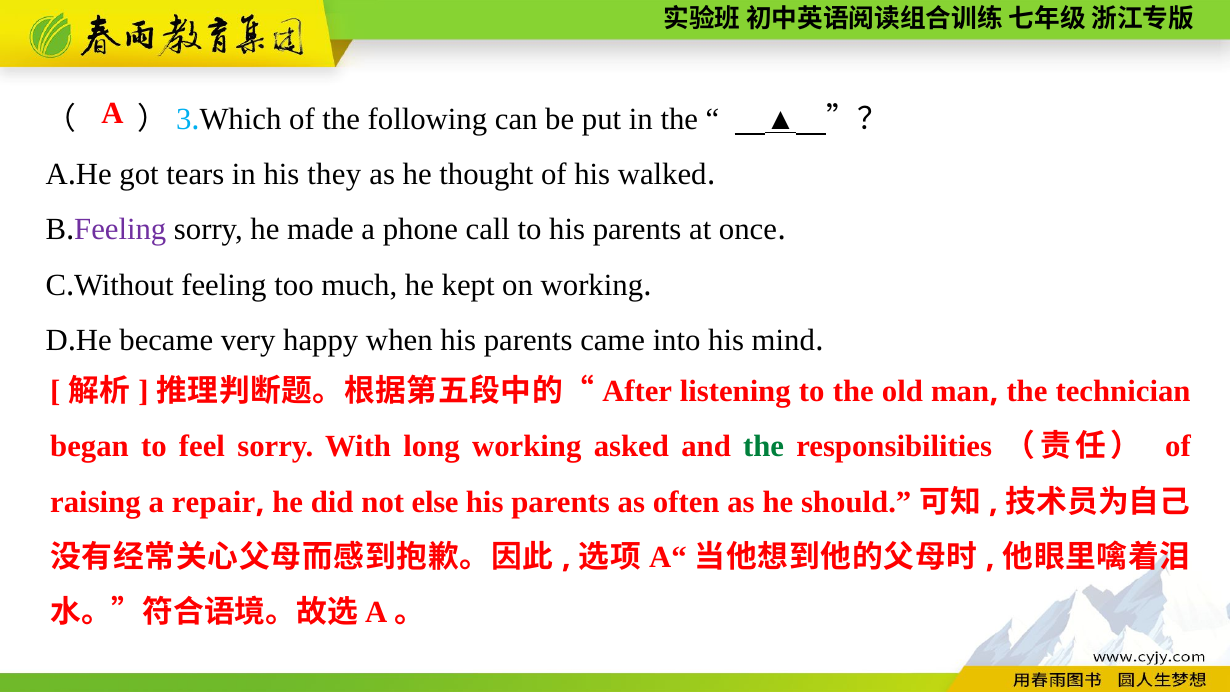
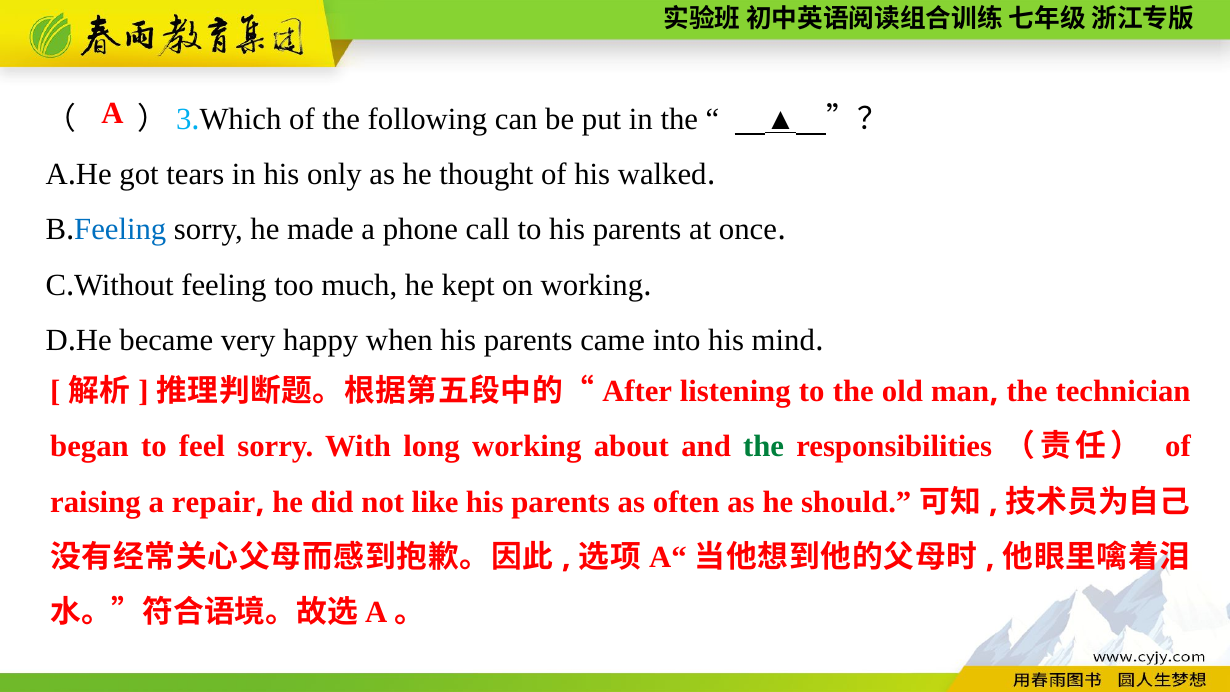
they: they -> only
Feeling at (120, 230) colour: purple -> blue
asked: asked -> about
else: else -> like
